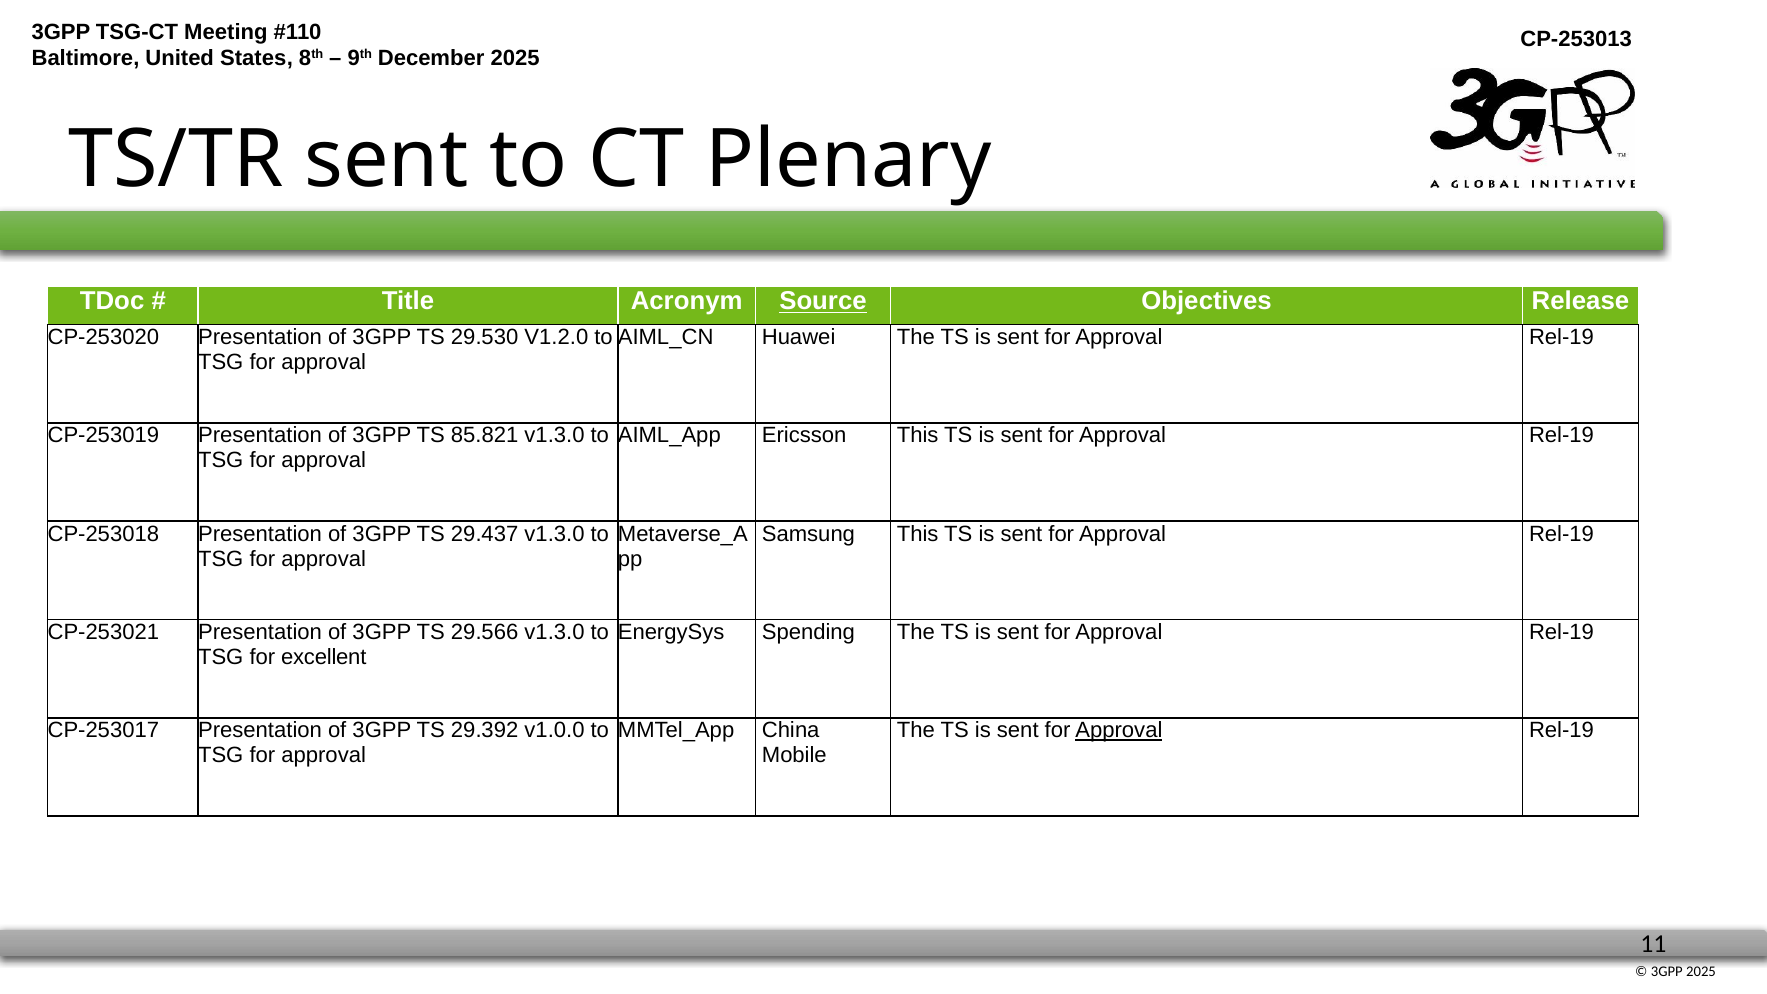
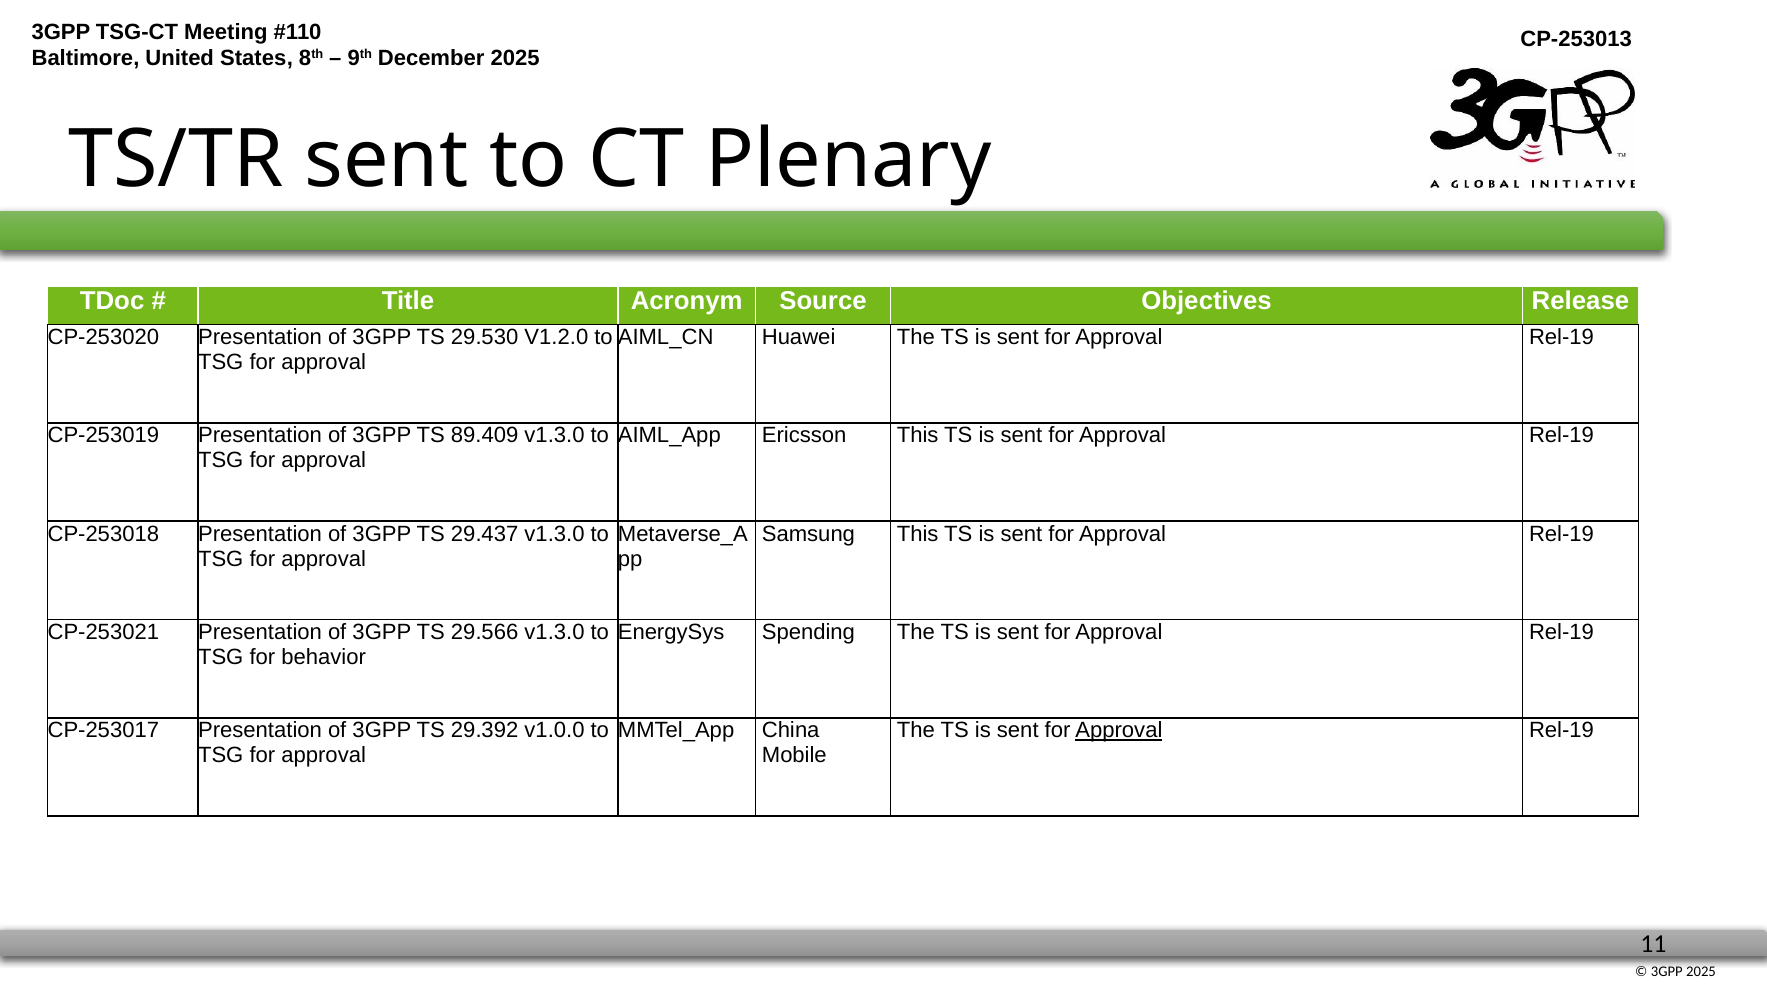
Source underline: present -> none
85.821: 85.821 -> 89.409
excellent: excellent -> behavior
